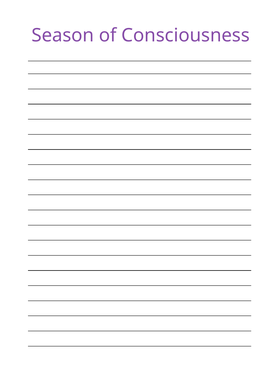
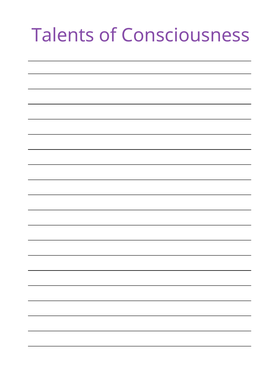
Season: Season -> Talents
